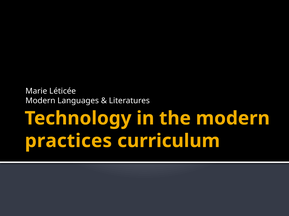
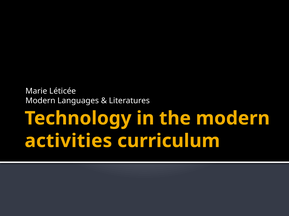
practices: practices -> activities
